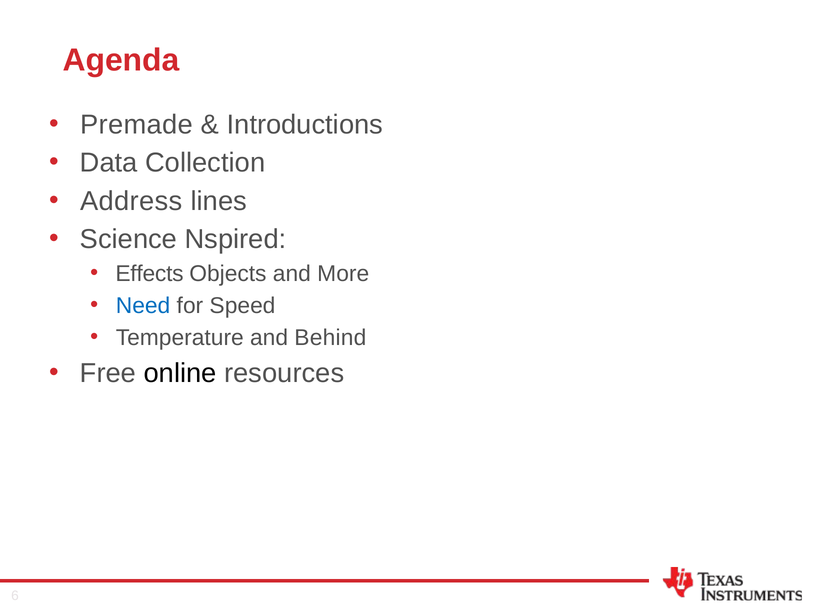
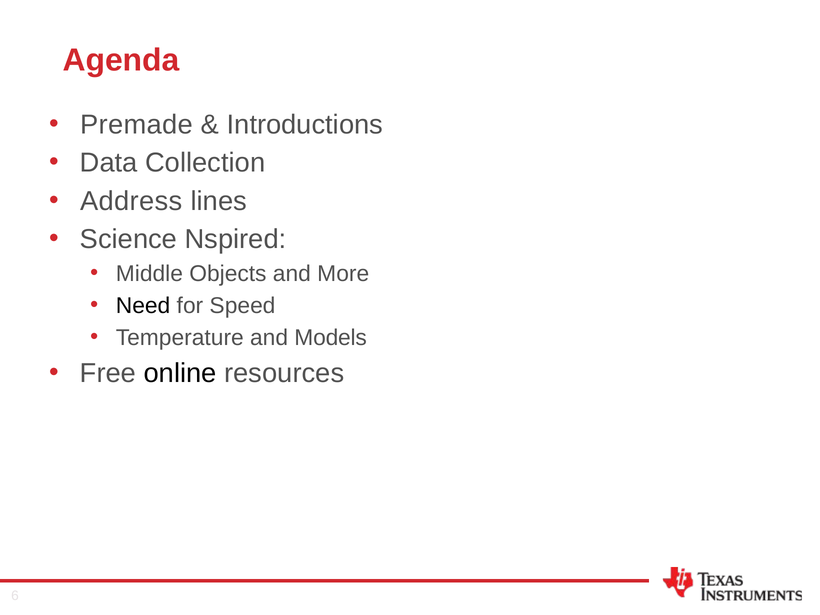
Effects: Effects -> Middle
Need colour: blue -> black
Behind: Behind -> Models
